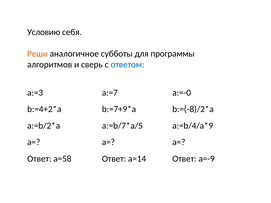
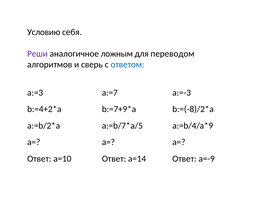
Реши colour: orange -> purple
субботы: субботы -> ложным
программы: программы -> переводом
a:=-0: a:=-0 -> a:=-3
a=58: a=58 -> a=10
